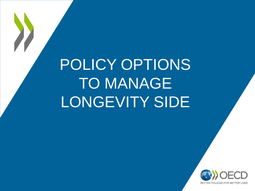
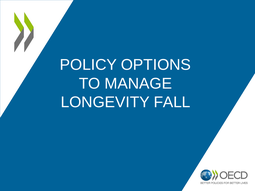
SIDE: SIDE -> FALL
